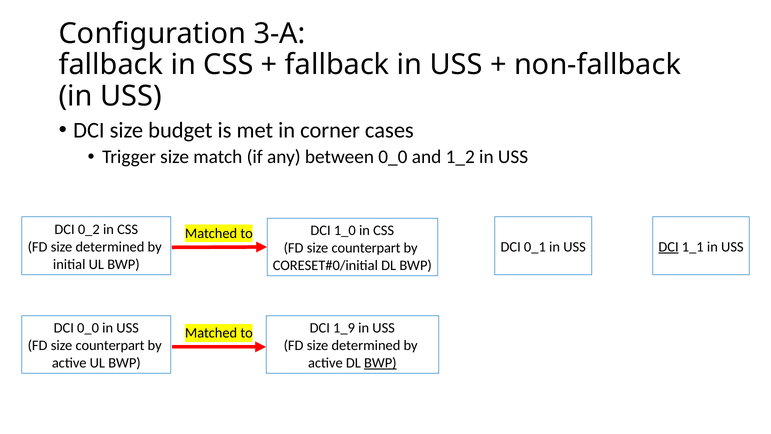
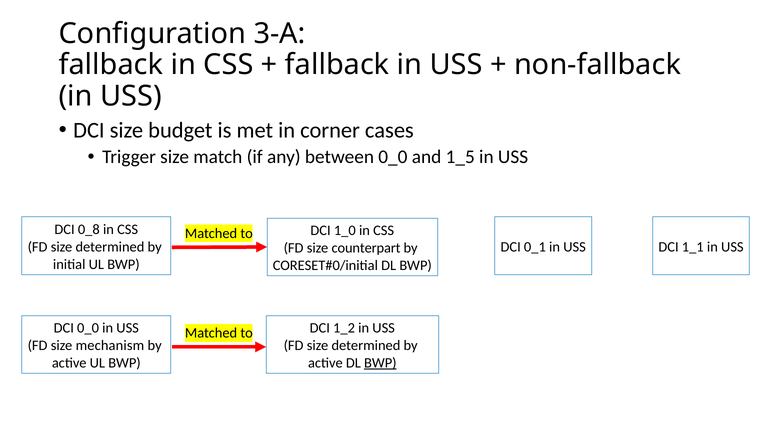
1_2: 1_2 -> 1_5
0_2: 0_2 -> 0_8
DCI at (669, 247) underline: present -> none
1_9: 1_9 -> 1_2
counterpart at (110, 345): counterpart -> mechanism
